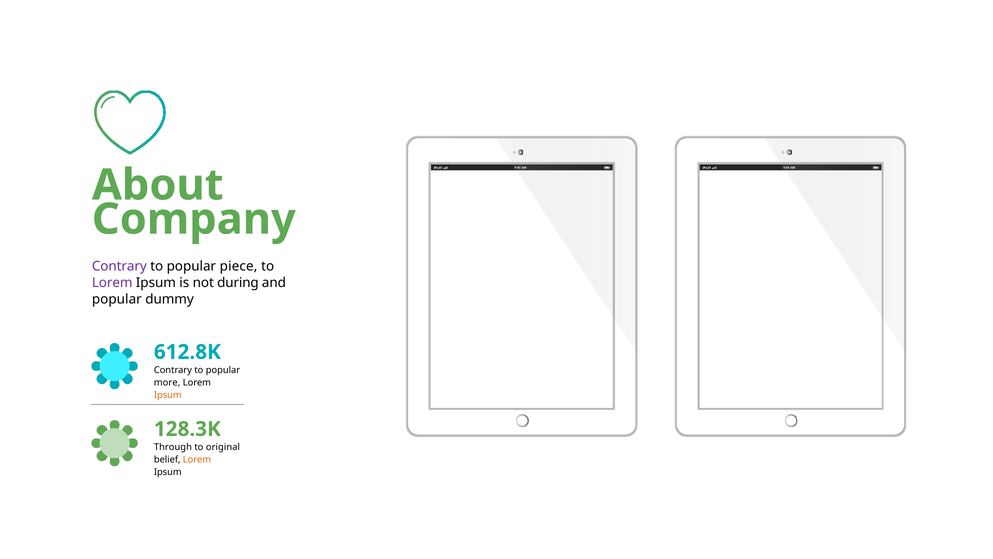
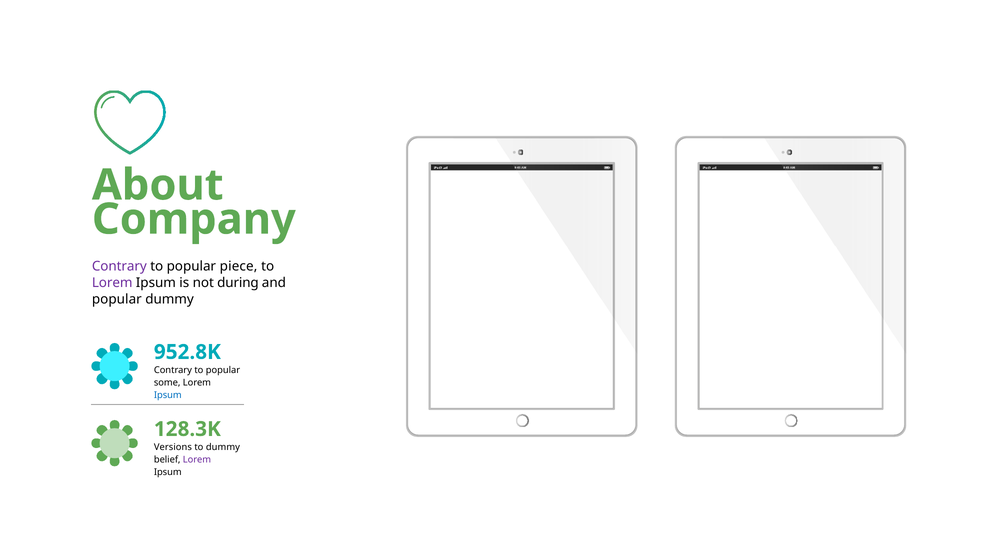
612.8K: 612.8K -> 952.8K
more: more -> some
Ipsum at (168, 395) colour: orange -> blue
Through: Through -> Versions
to original: original -> dummy
Lorem at (197, 459) colour: orange -> purple
